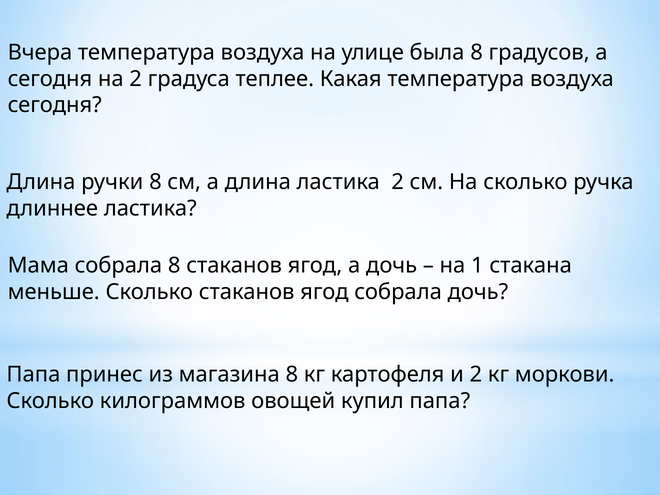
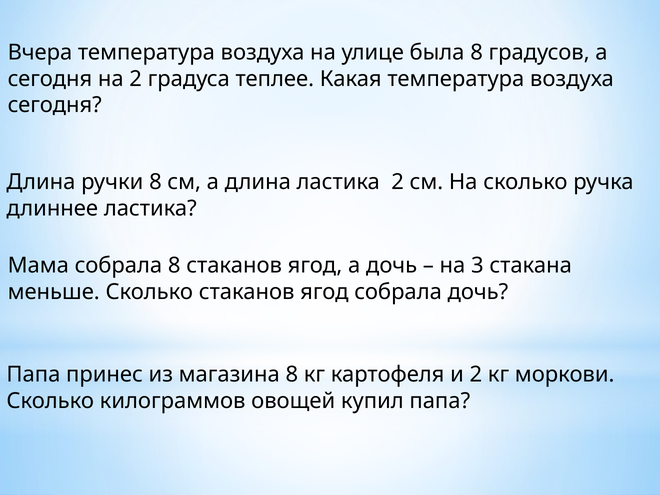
1: 1 -> 3
